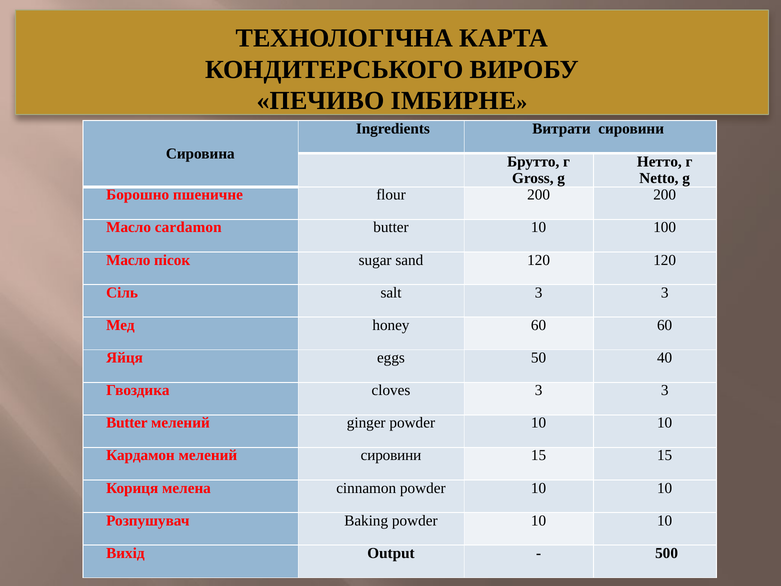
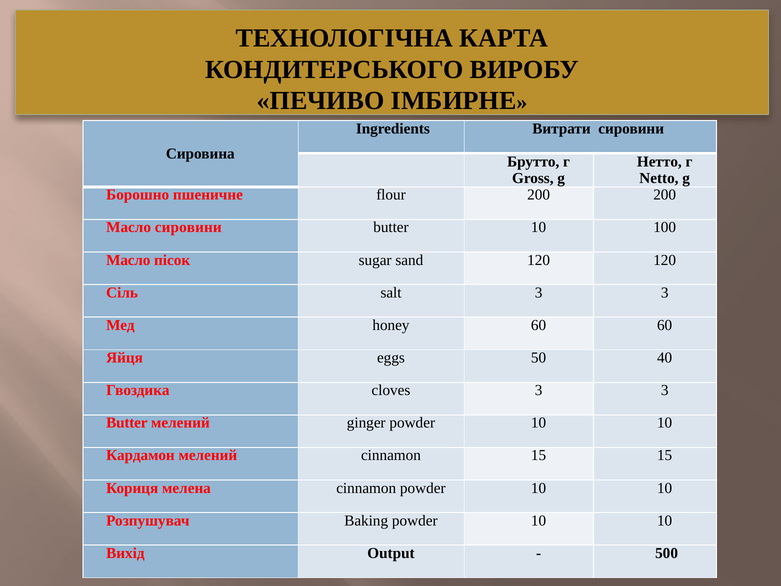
Масло cardamon: cardamon -> сировини
мелений сировини: сировини -> cinnamon
